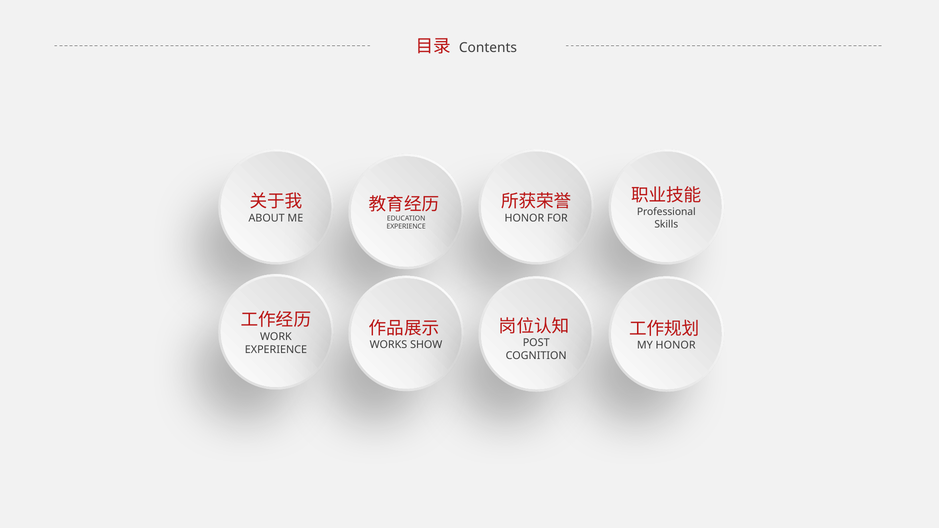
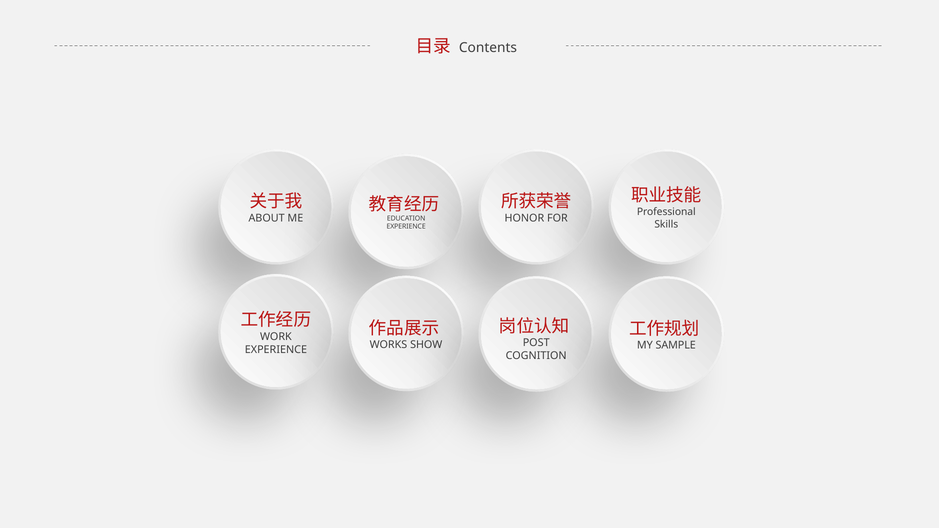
HONOR at (676, 345): HONOR -> SAMPLE
